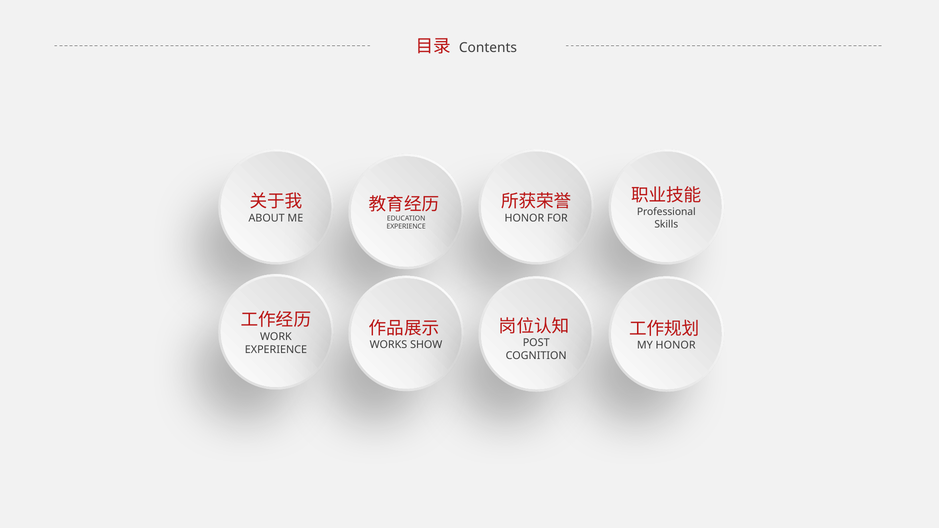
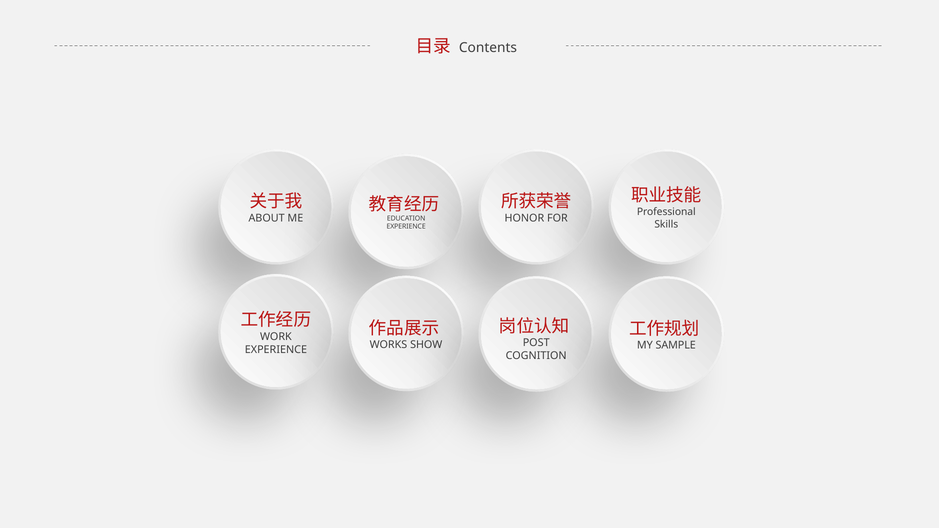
HONOR at (676, 345): HONOR -> SAMPLE
